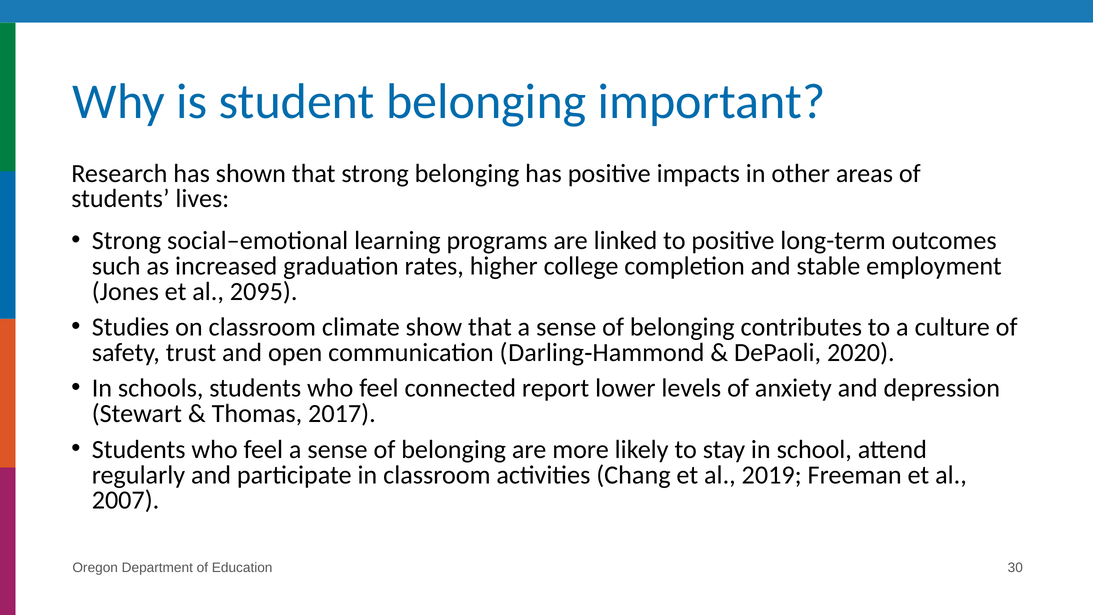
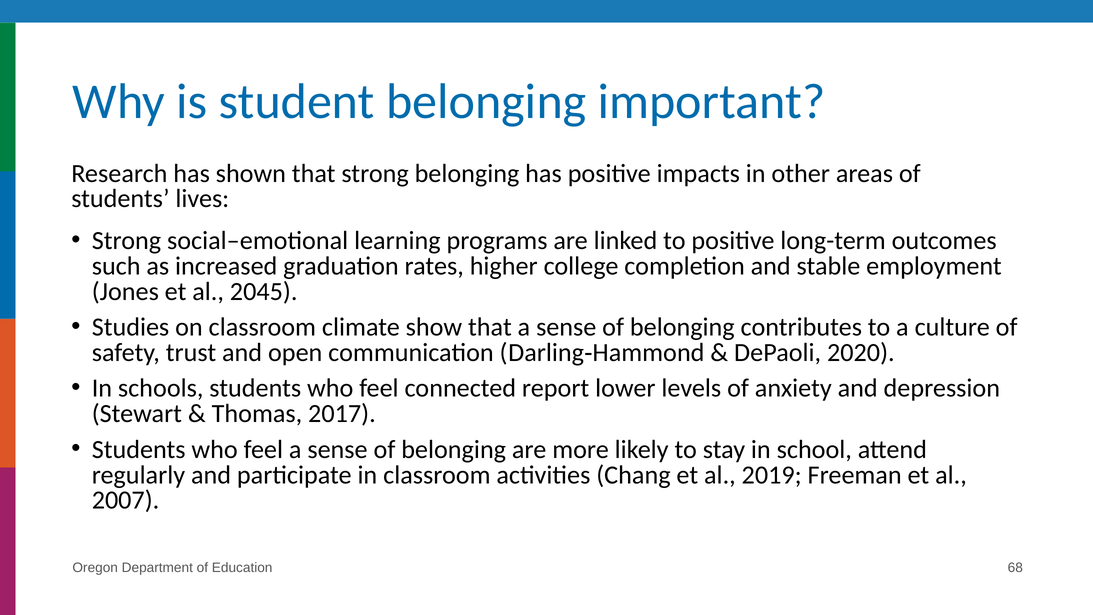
2095: 2095 -> 2045
30: 30 -> 68
